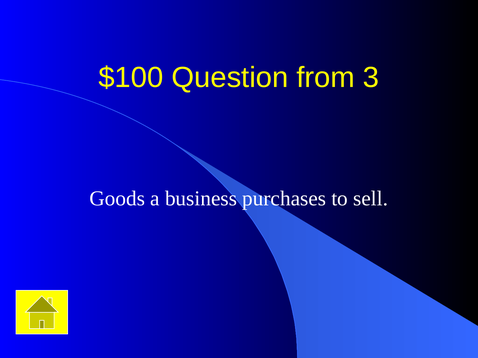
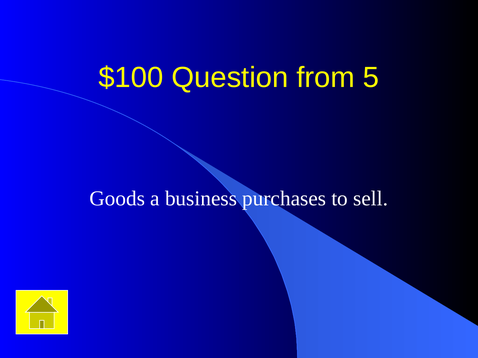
3: 3 -> 5
